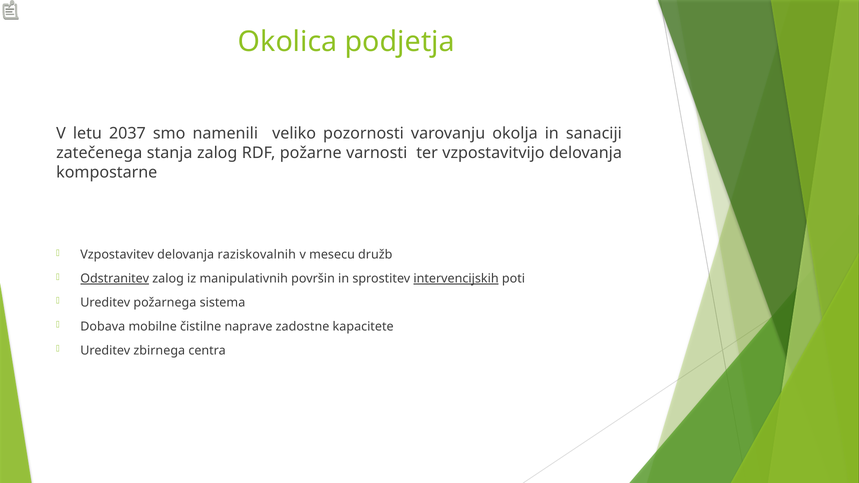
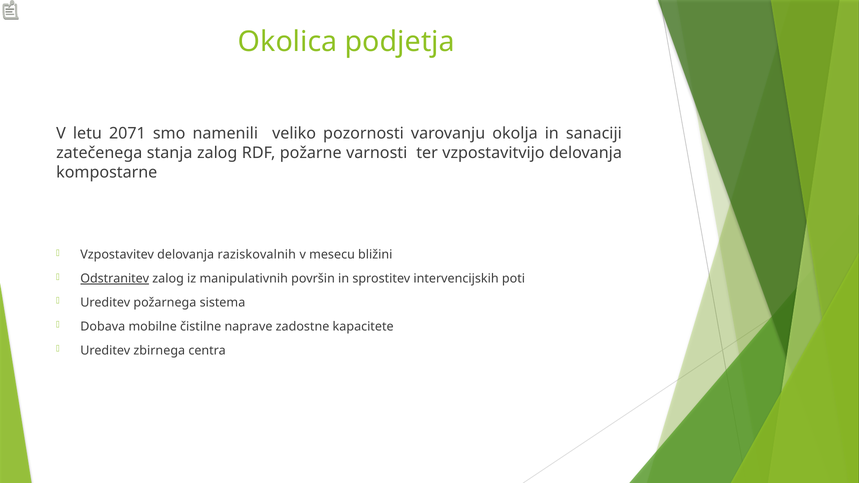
2037: 2037 -> 2071
družb: družb -> bližini
intervencijskih underline: present -> none
